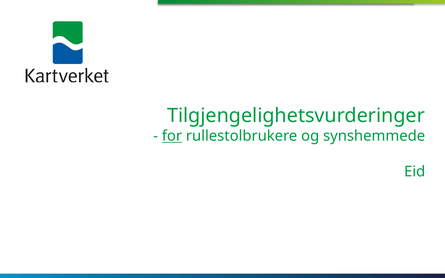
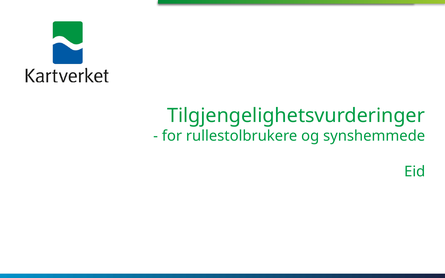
for underline: present -> none
